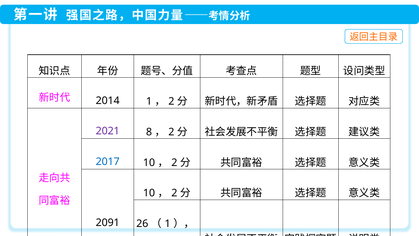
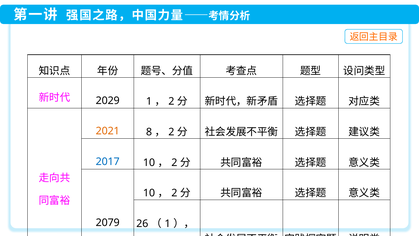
2014: 2014 -> 2029
2021 colour: purple -> orange
2091: 2091 -> 2079
